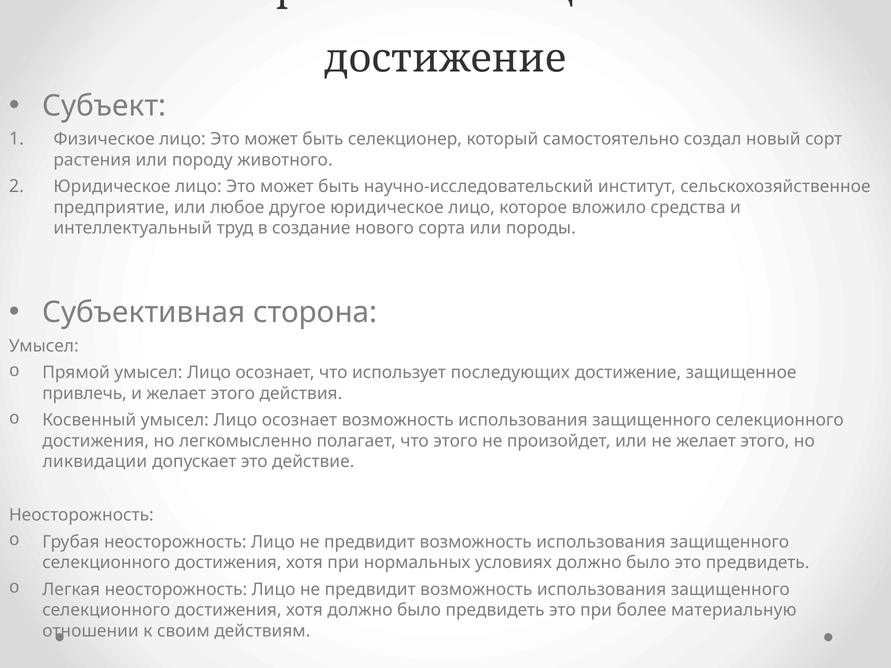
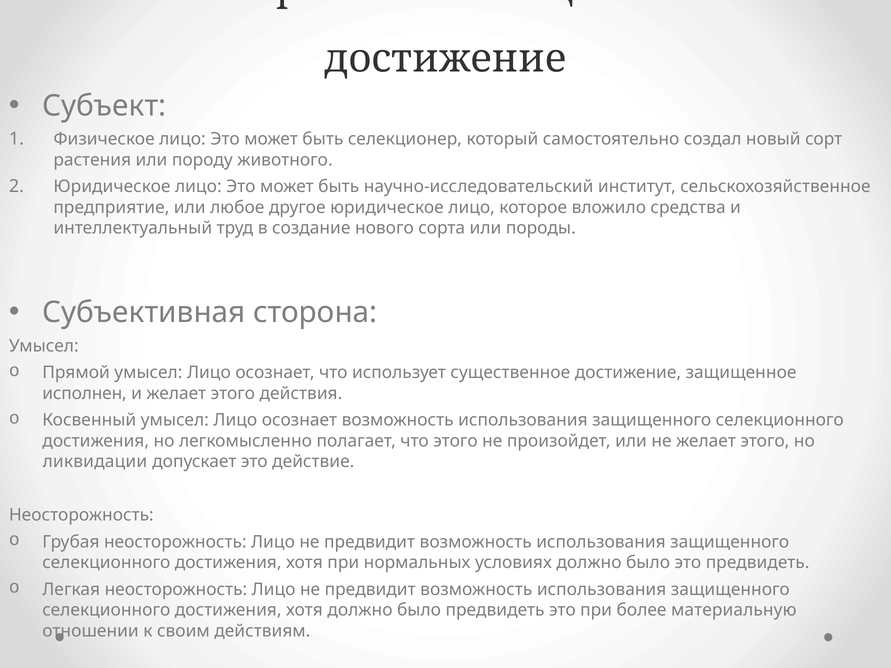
последующих: последующих -> существенное
привлечь: привлечь -> исполнен
